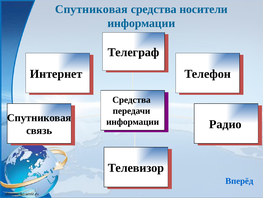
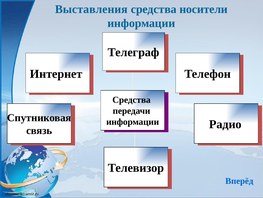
Спутниковая at (91, 9): Спутниковая -> Выставления
